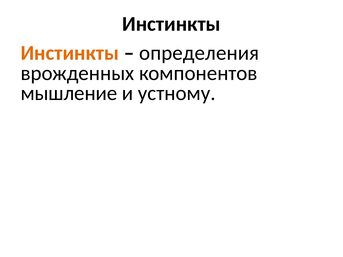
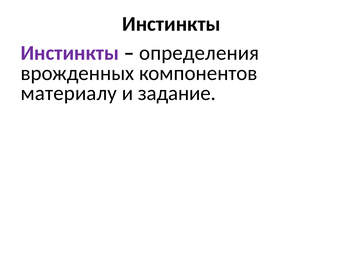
Инстинкты at (70, 53) colour: orange -> purple
мышление: мышление -> материалу
устному: устному -> задание
